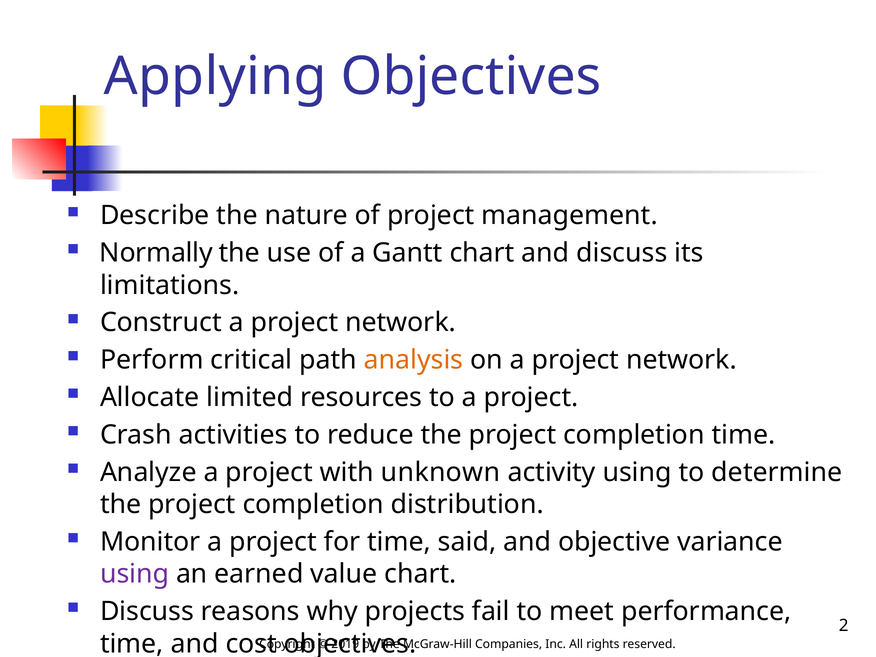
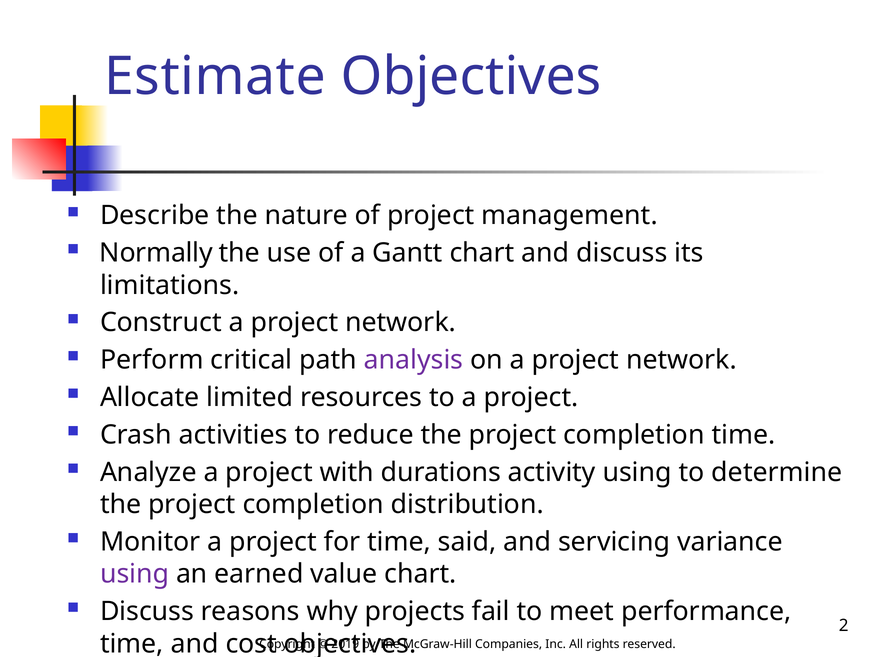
Applying: Applying -> Estimate
analysis colour: orange -> purple
unknown: unknown -> durations
objective: objective -> servicing
